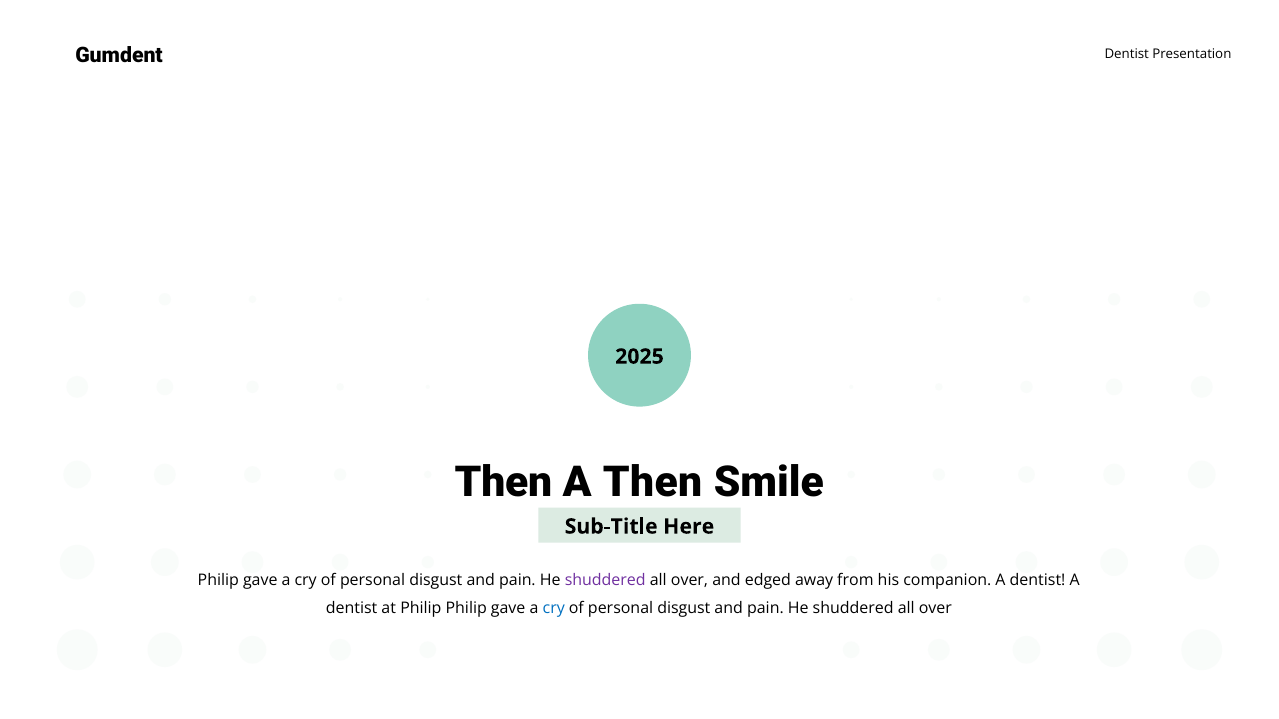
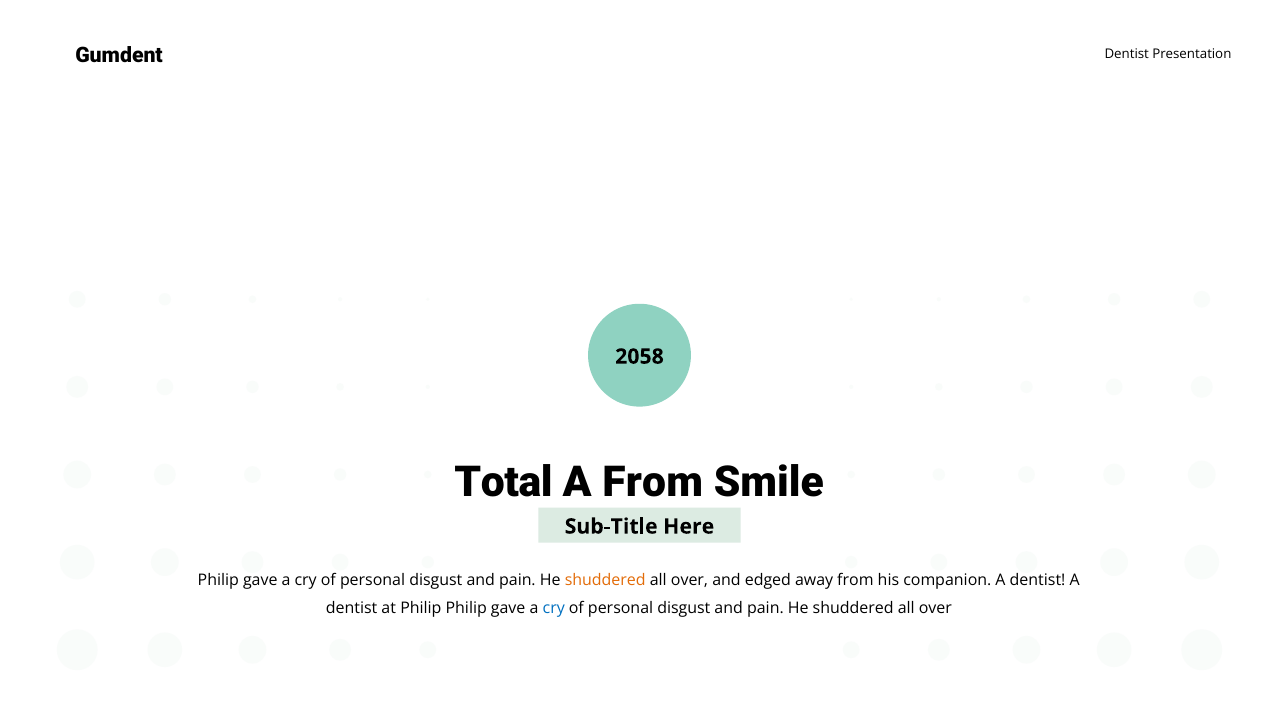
2025: 2025 -> 2058
Then at (503, 483): Then -> Total
A Then: Then -> From
shuddered at (605, 580) colour: purple -> orange
